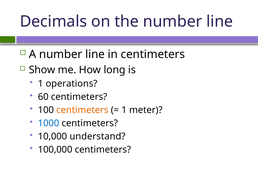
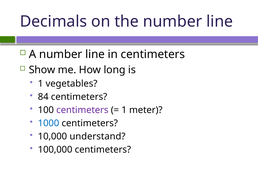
operations: operations -> vegetables
60: 60 -> 84
centimeters at (82, 110) colour: orange -> purple
